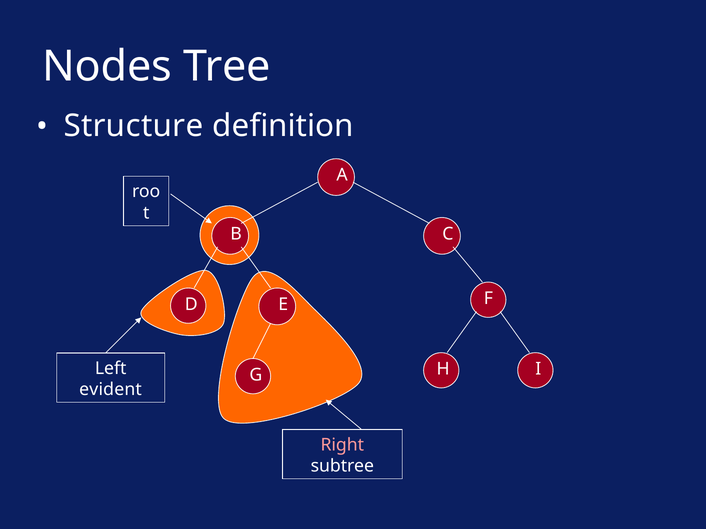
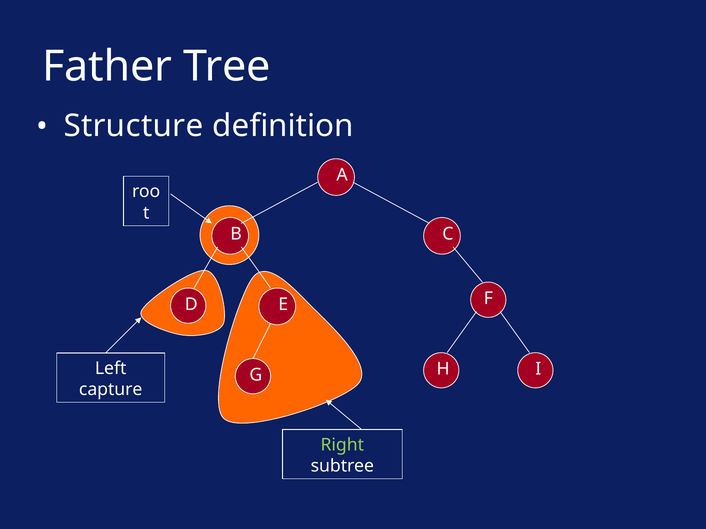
Nodes: Nodes -> Father
evident: evident -> capture
Right colour: pink -> light green
